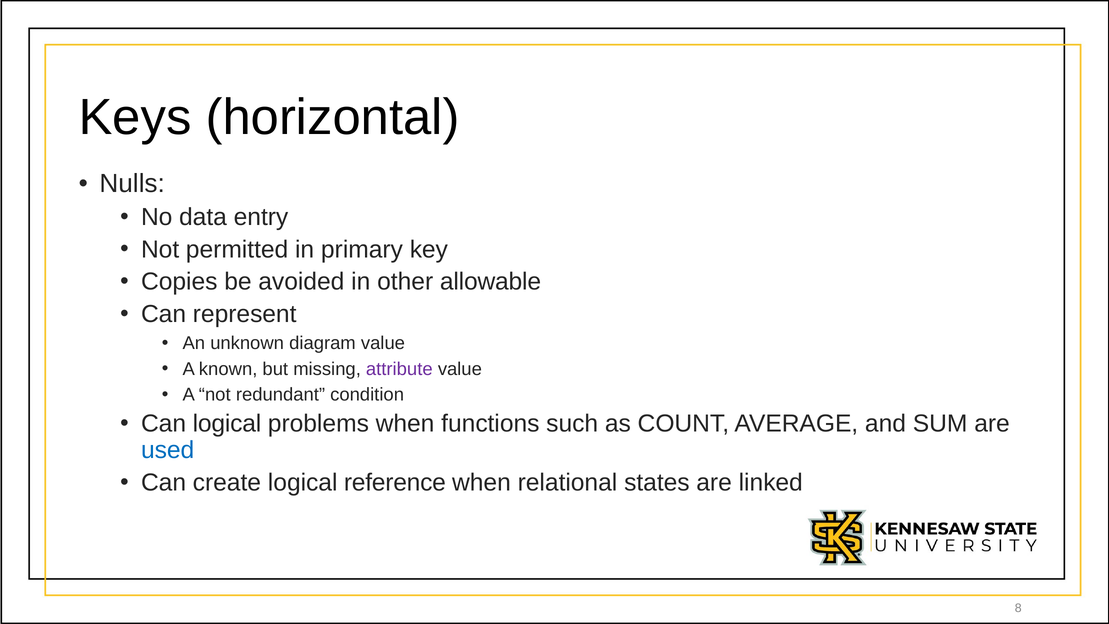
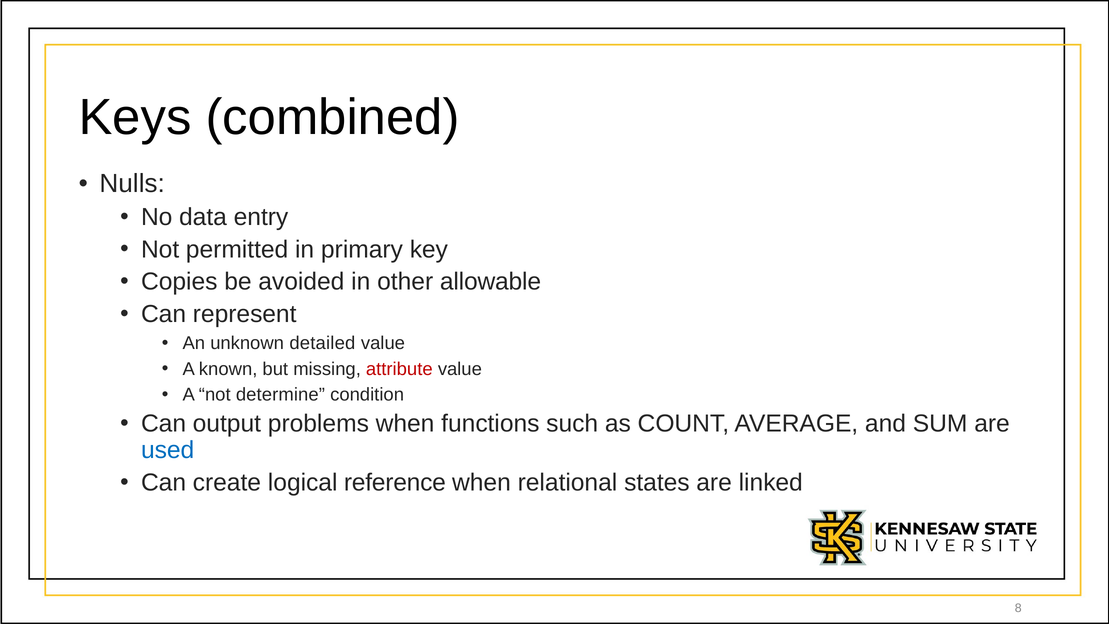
horizontal: horizontal -> combined
diagram: diagram -> detailed
attribute colour: purple -> red
redundant: redundant -> determine
Can logical: logical -> output
